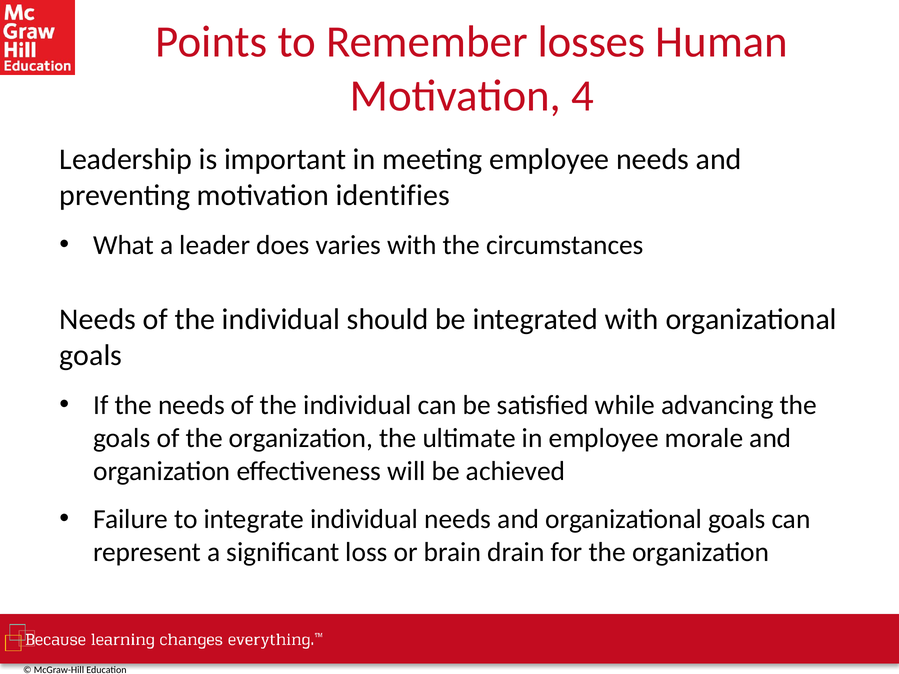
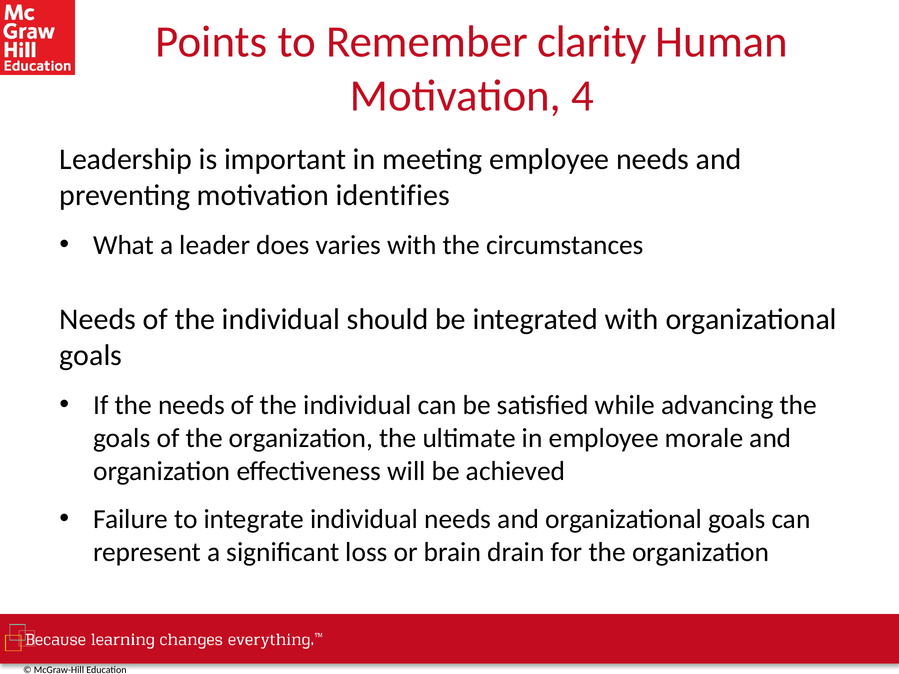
losses: losses -> clarity
